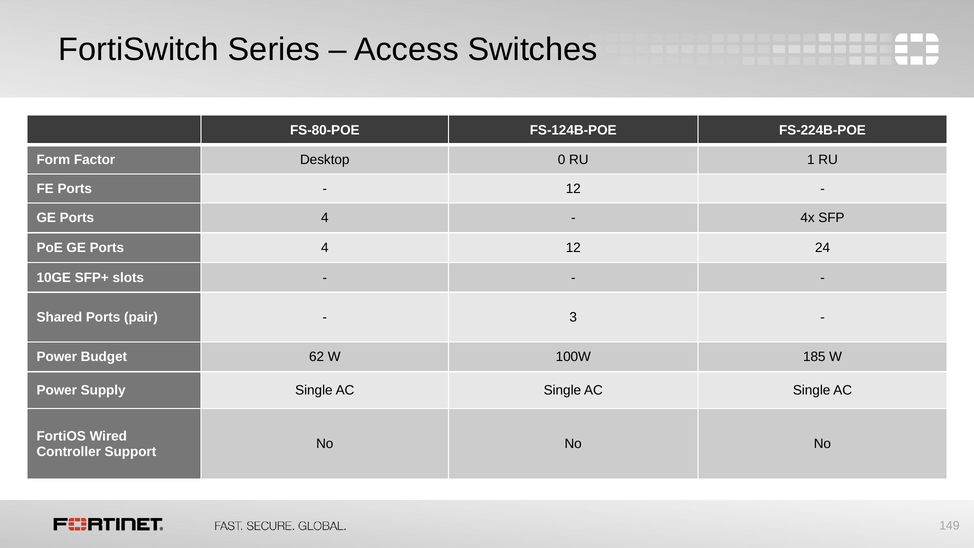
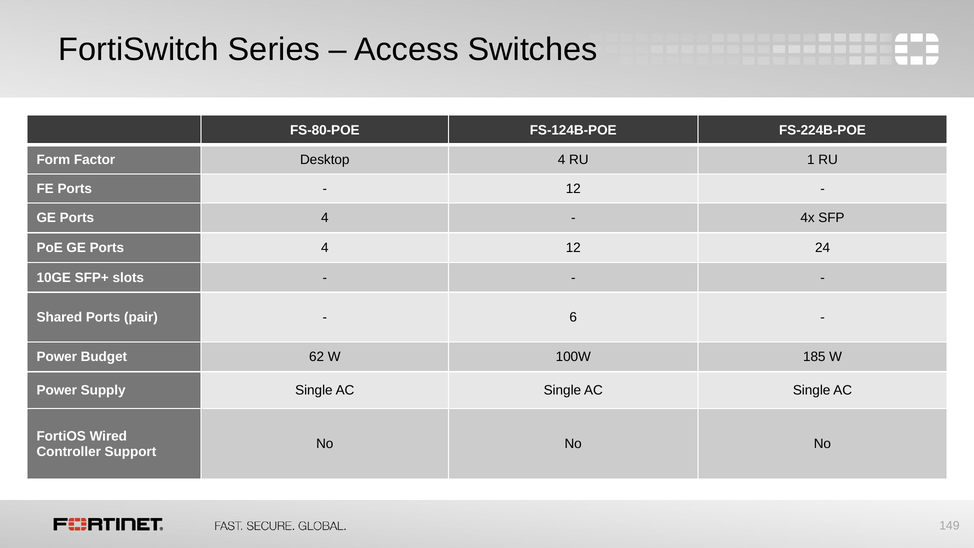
Desktop 0: 0 -> 4
3: 3 -> 6
